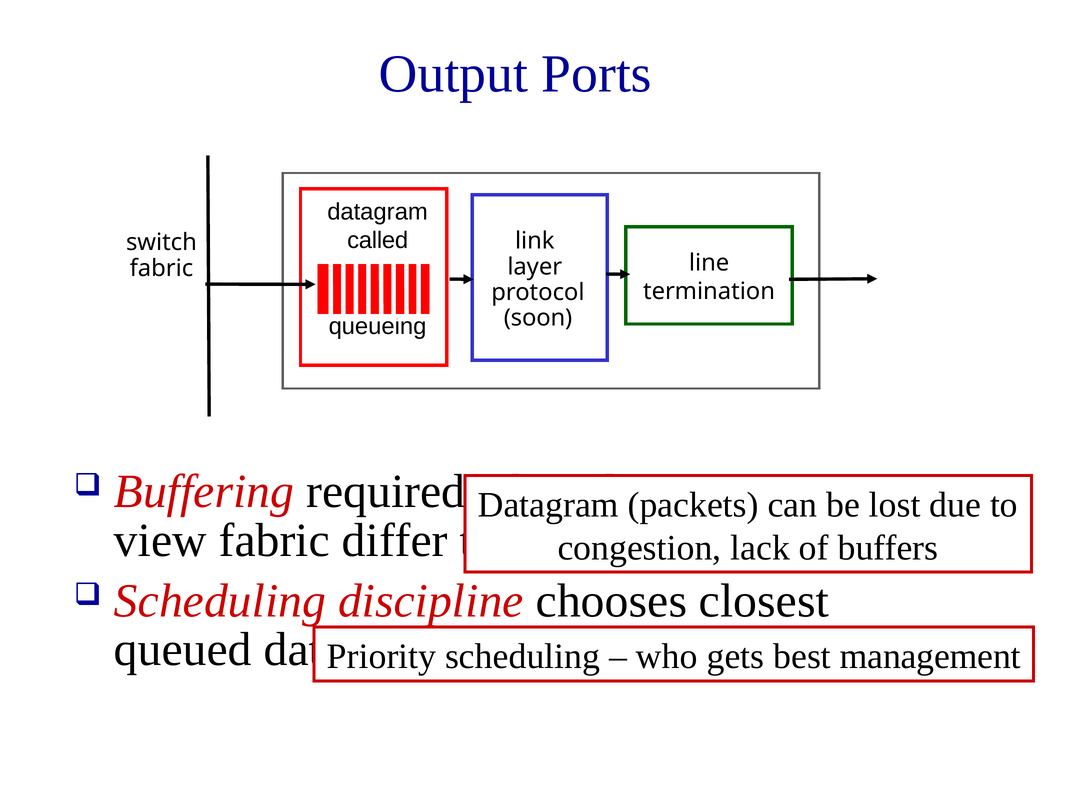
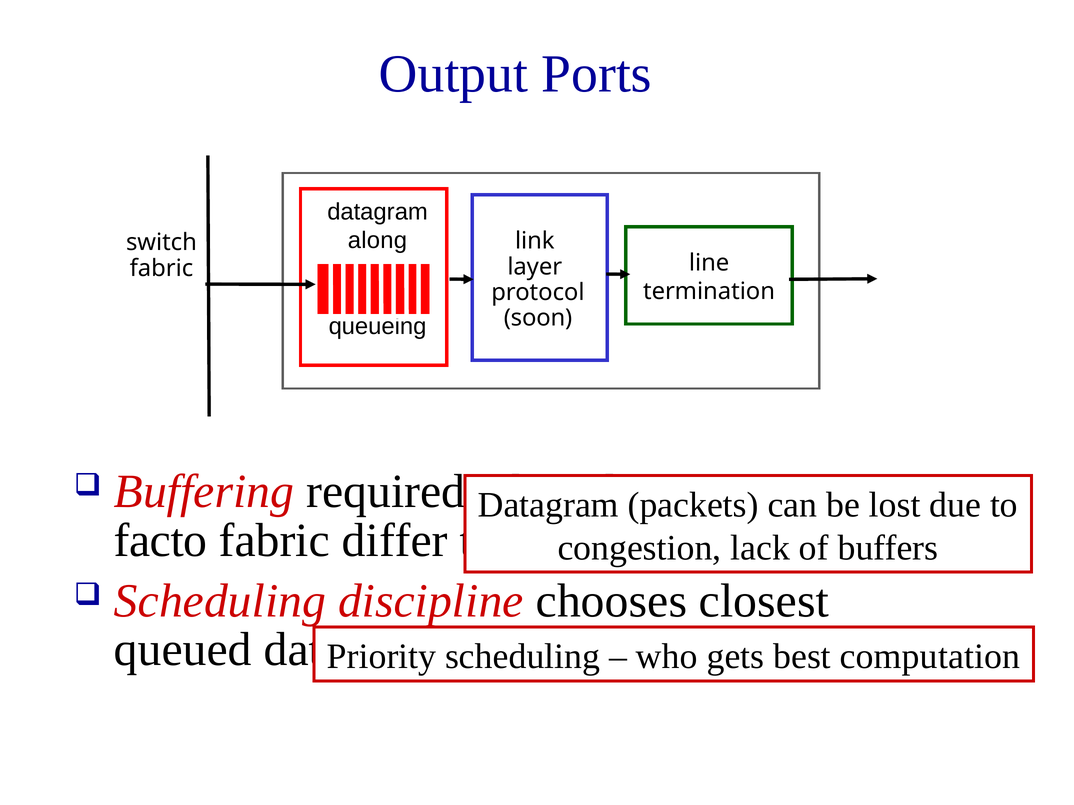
called: called -> along
view: view -> facto
management: management -> computation
